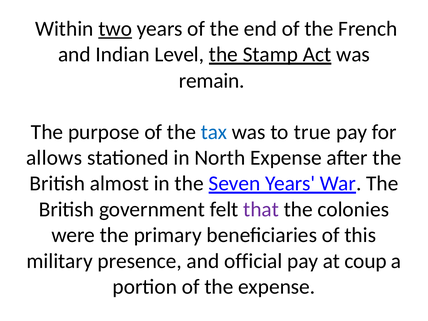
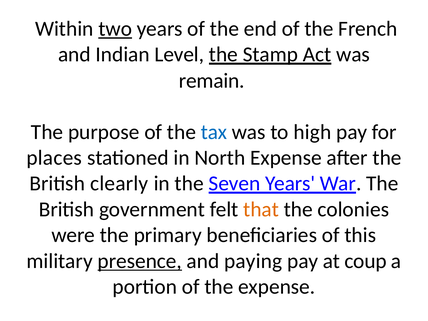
true: true -> high
allows: allows -> places
almost: almost -> clearly
that colour: purple -> orange
presence underline: none -> present
official: official -> paying
